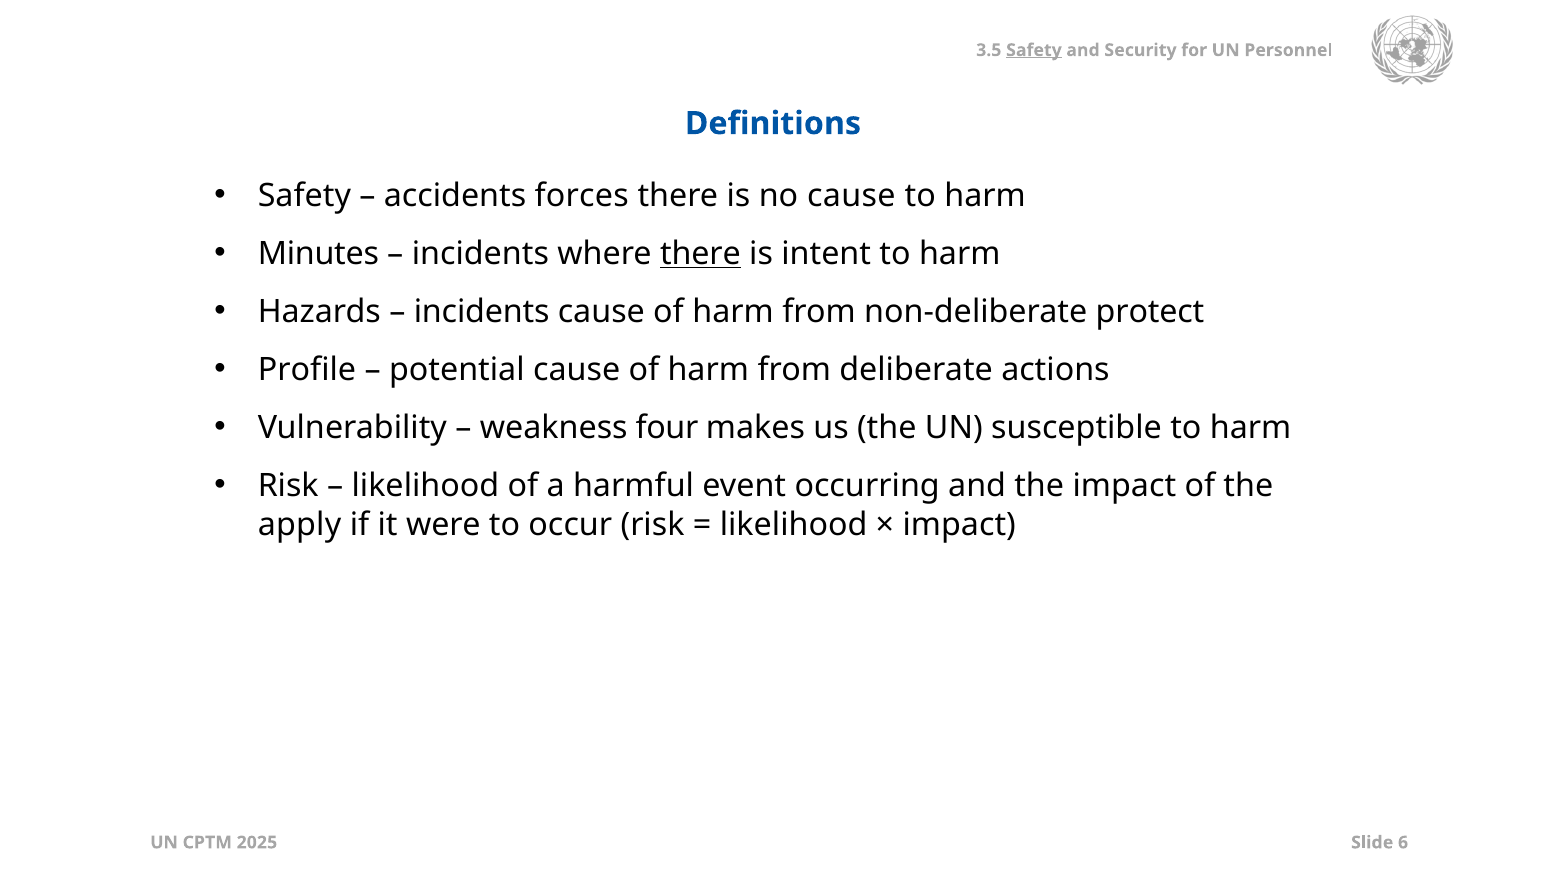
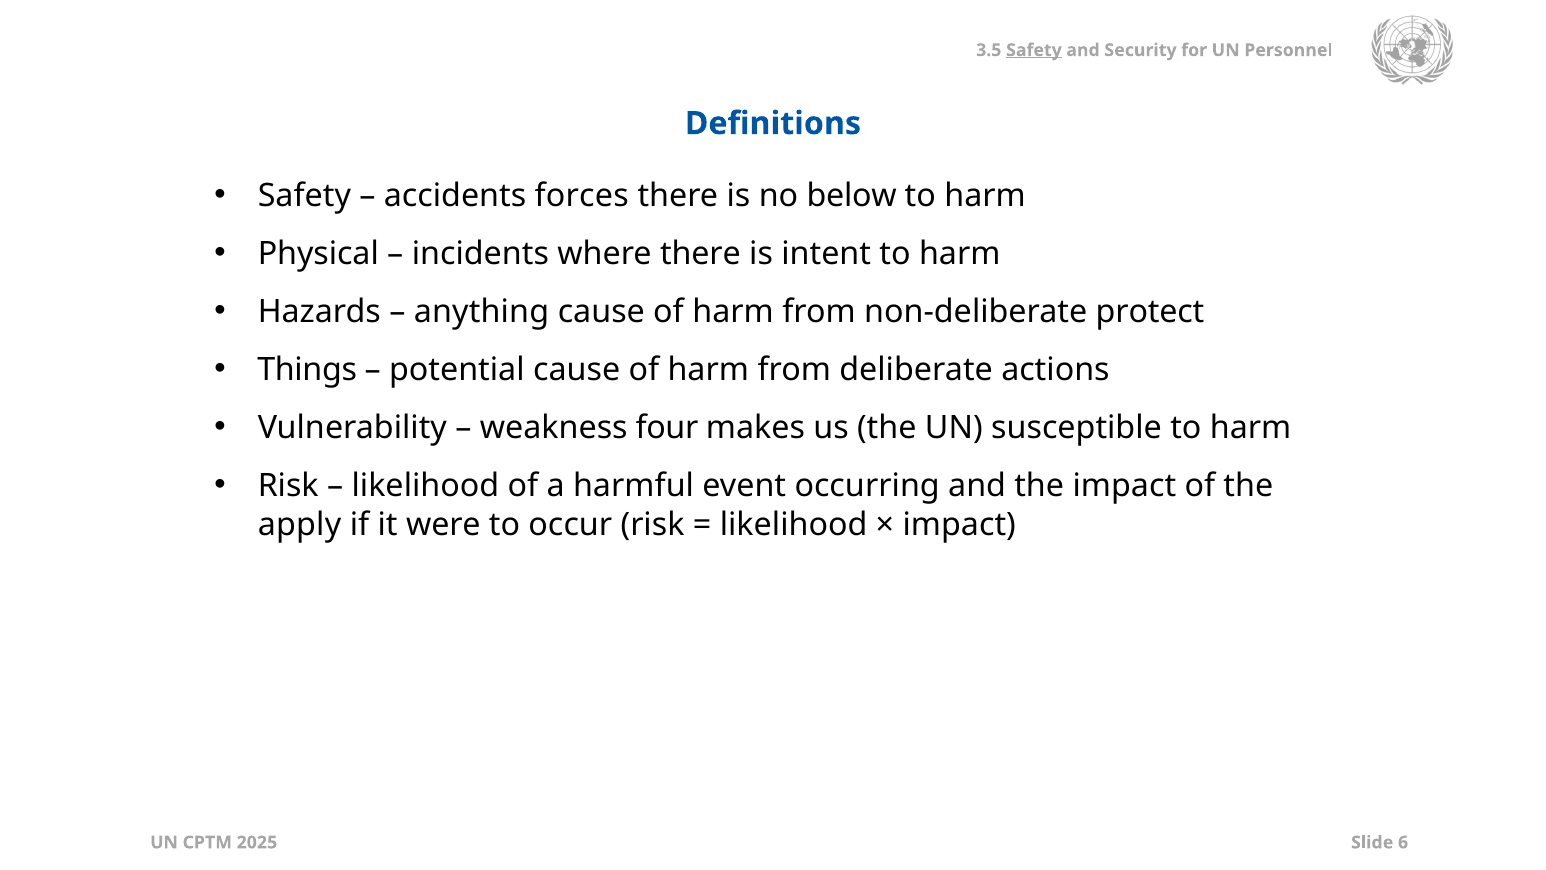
no cause: cause -> below
Minutes: Minutes -> Physical
there at (700, 254) underline: present -> none
incidents at (482, 312): incidents -> anything
Profile: Profile -> Things
